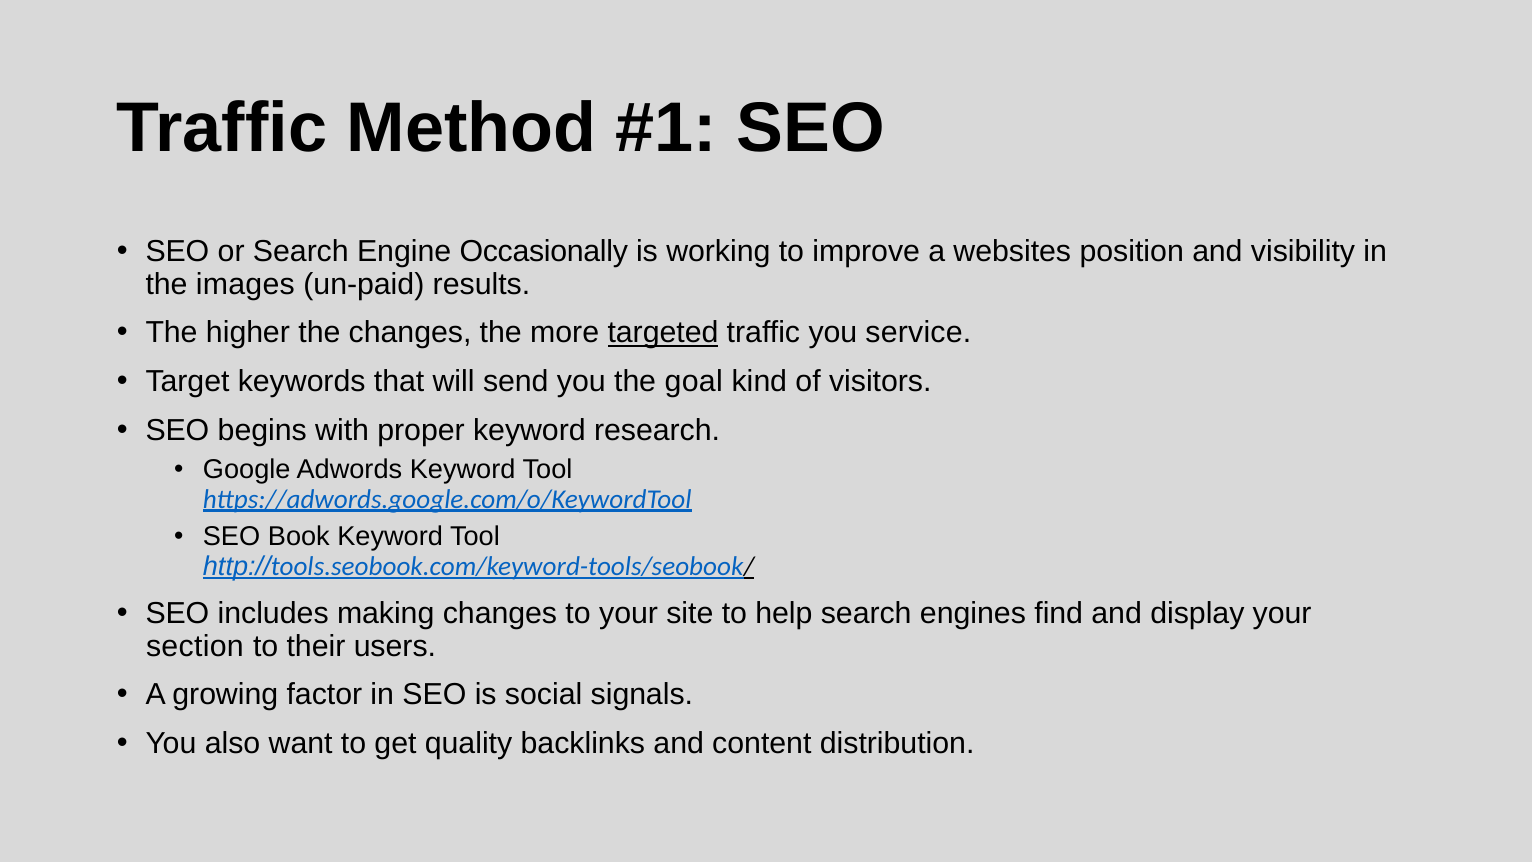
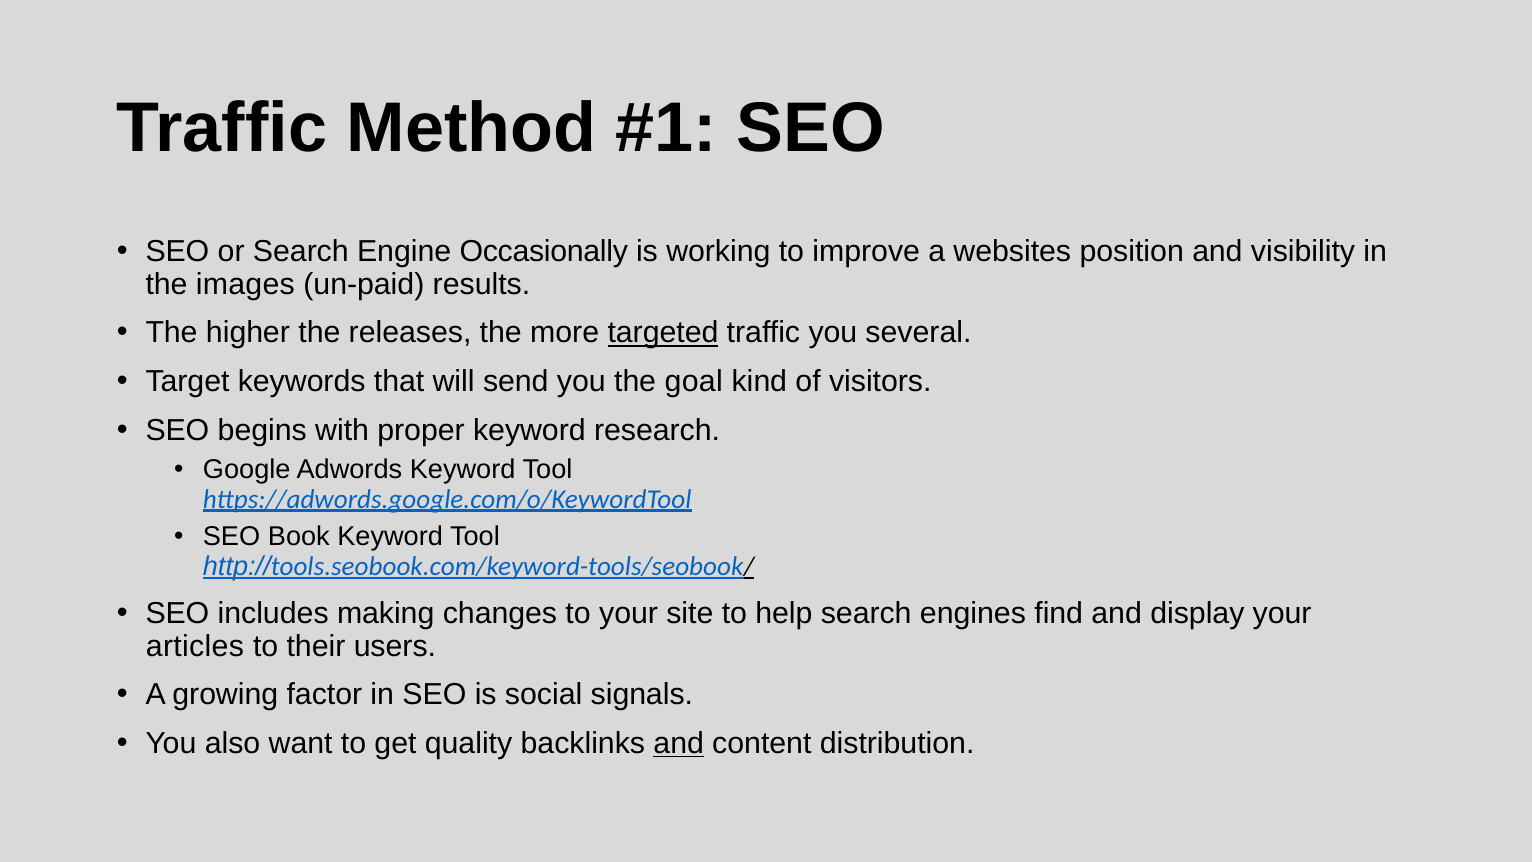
the changes: changes -> releases
service: service -> several
section: section -> articles
and at (679, 743) underline: none -> present
